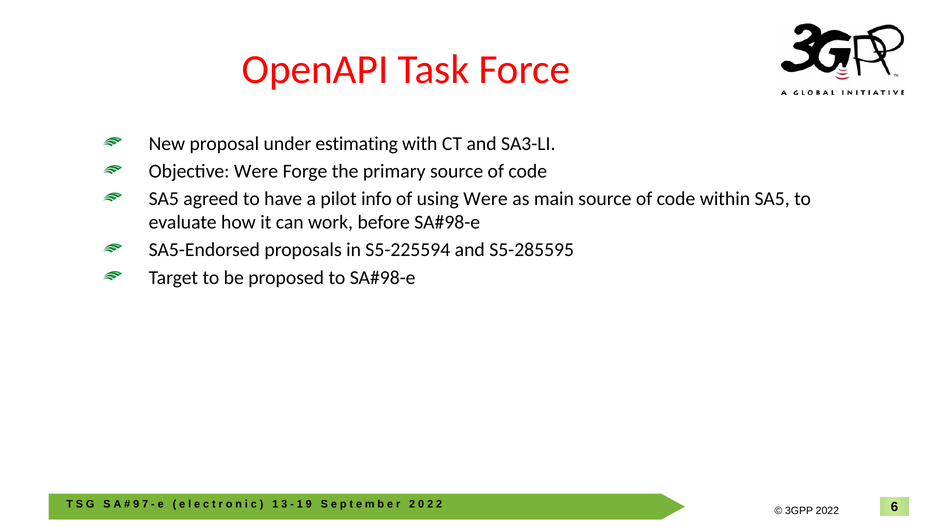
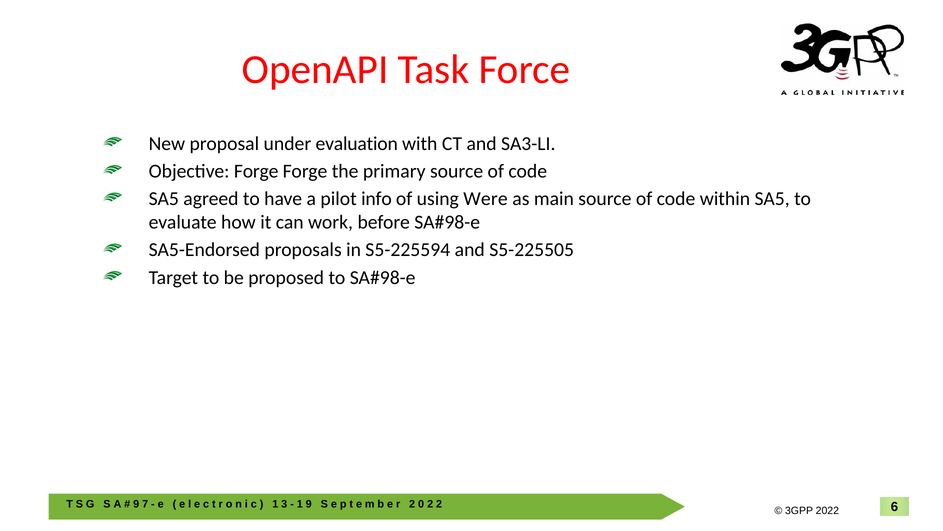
estimating: estimating -> evaluation
Objective Were: Were -> Forge
S5-285595: S5-285595 -> S5-225505
